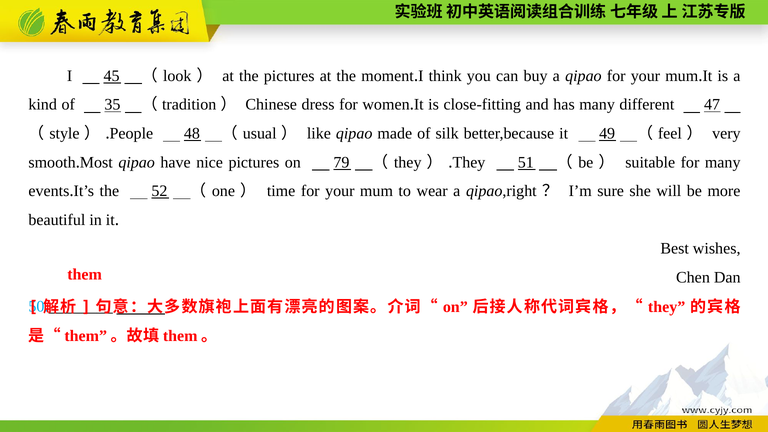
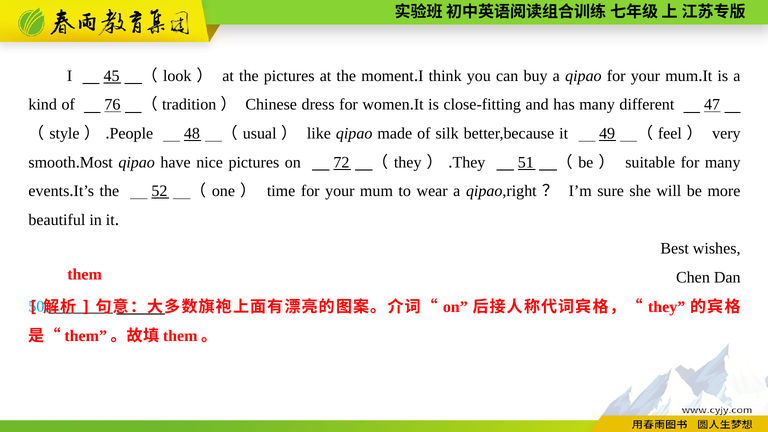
35: 35 -> 76
79: 79 -> 72
